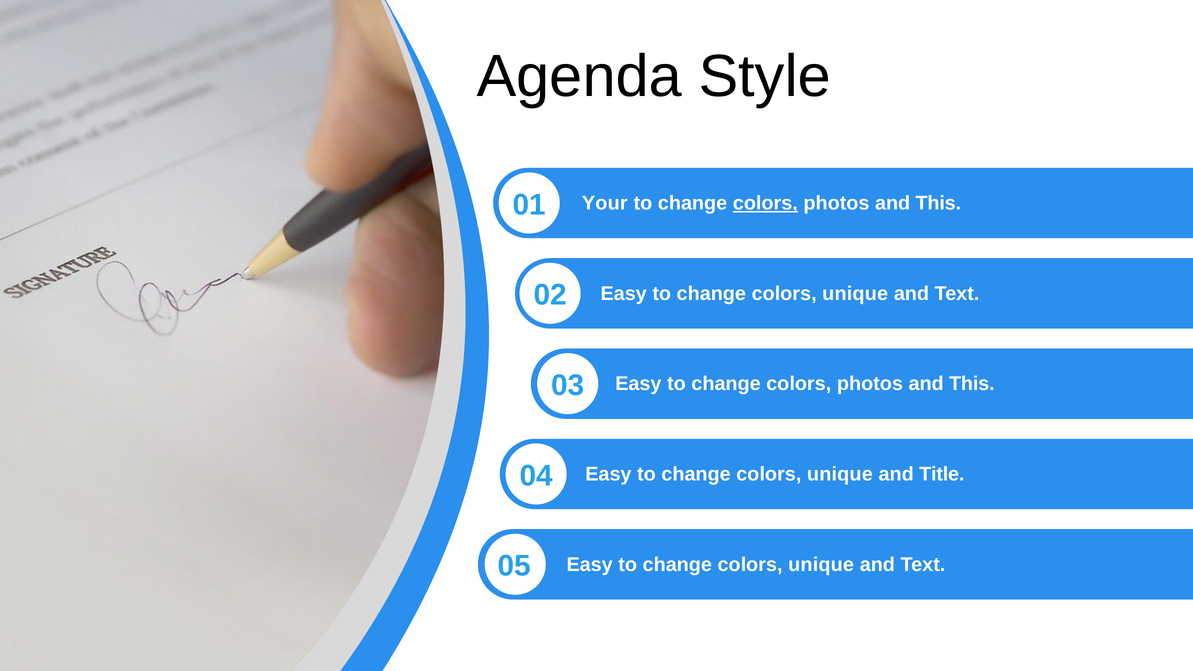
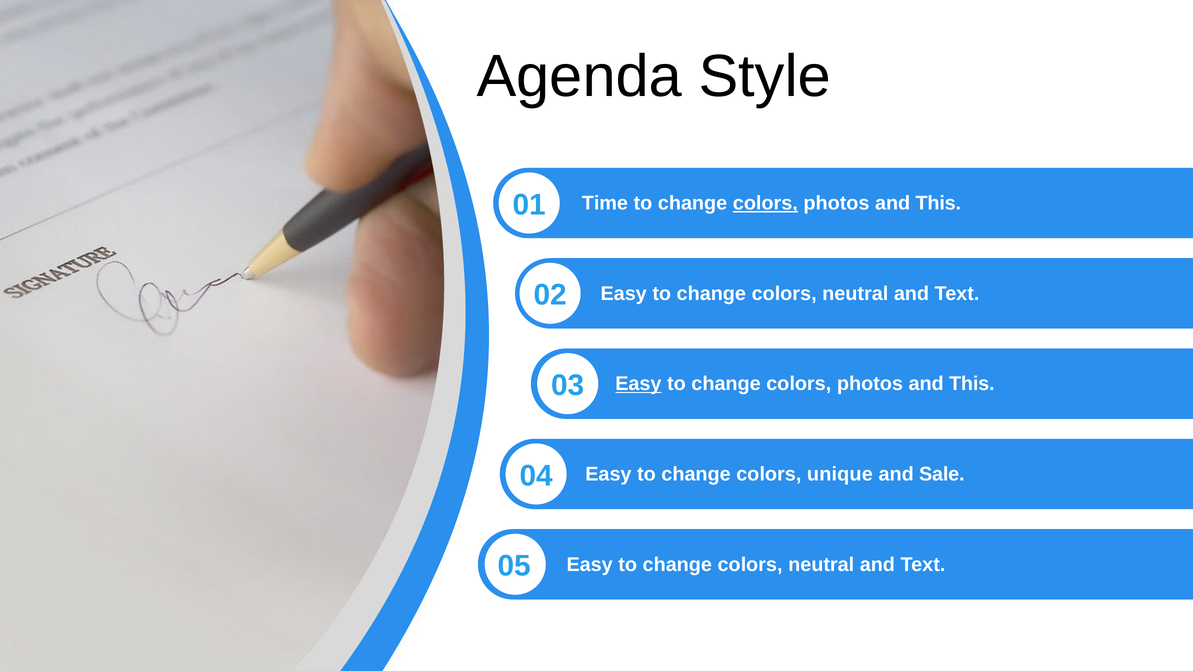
Your: Your -> Time
unique at (855, 294): unique -> neutral
Easy at (638, 384) underline: none -> present
Title: Title -> Sale
unique at (821, 565): unique -> neutral
